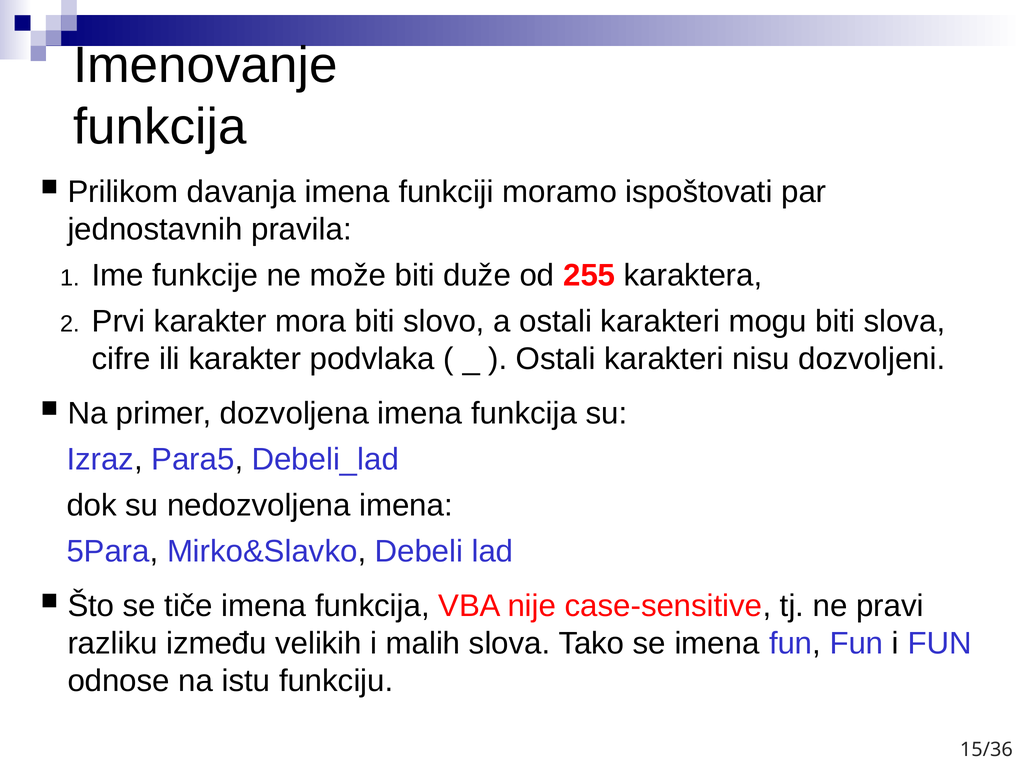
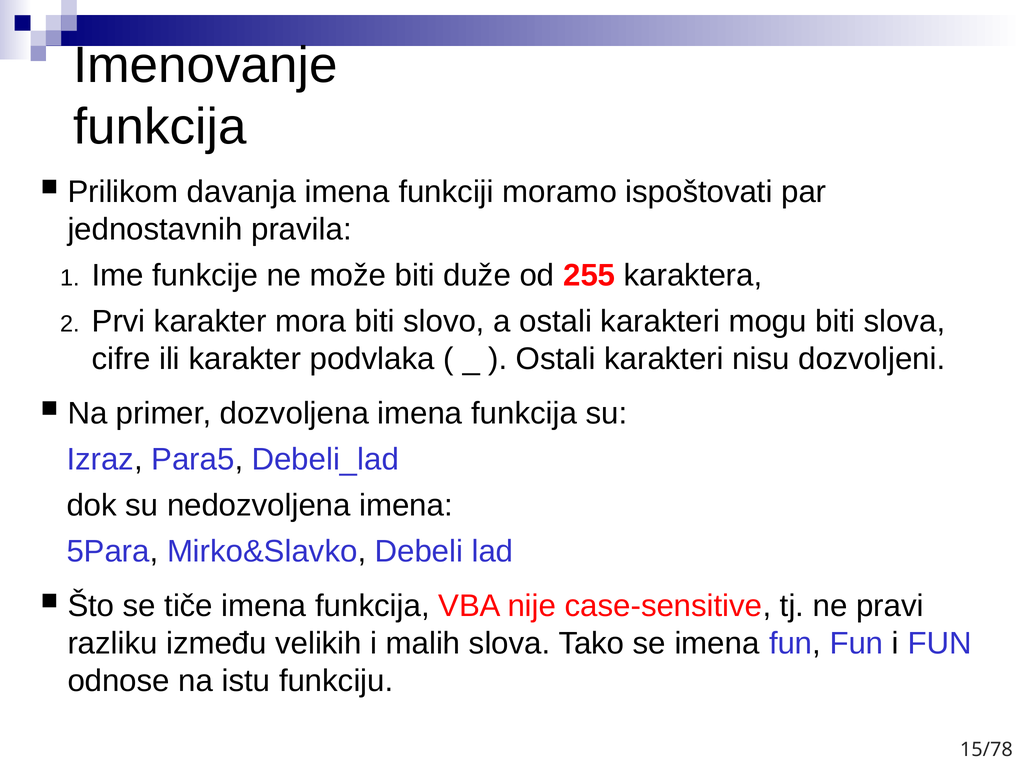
15/36: 15/36 -> 15/78
